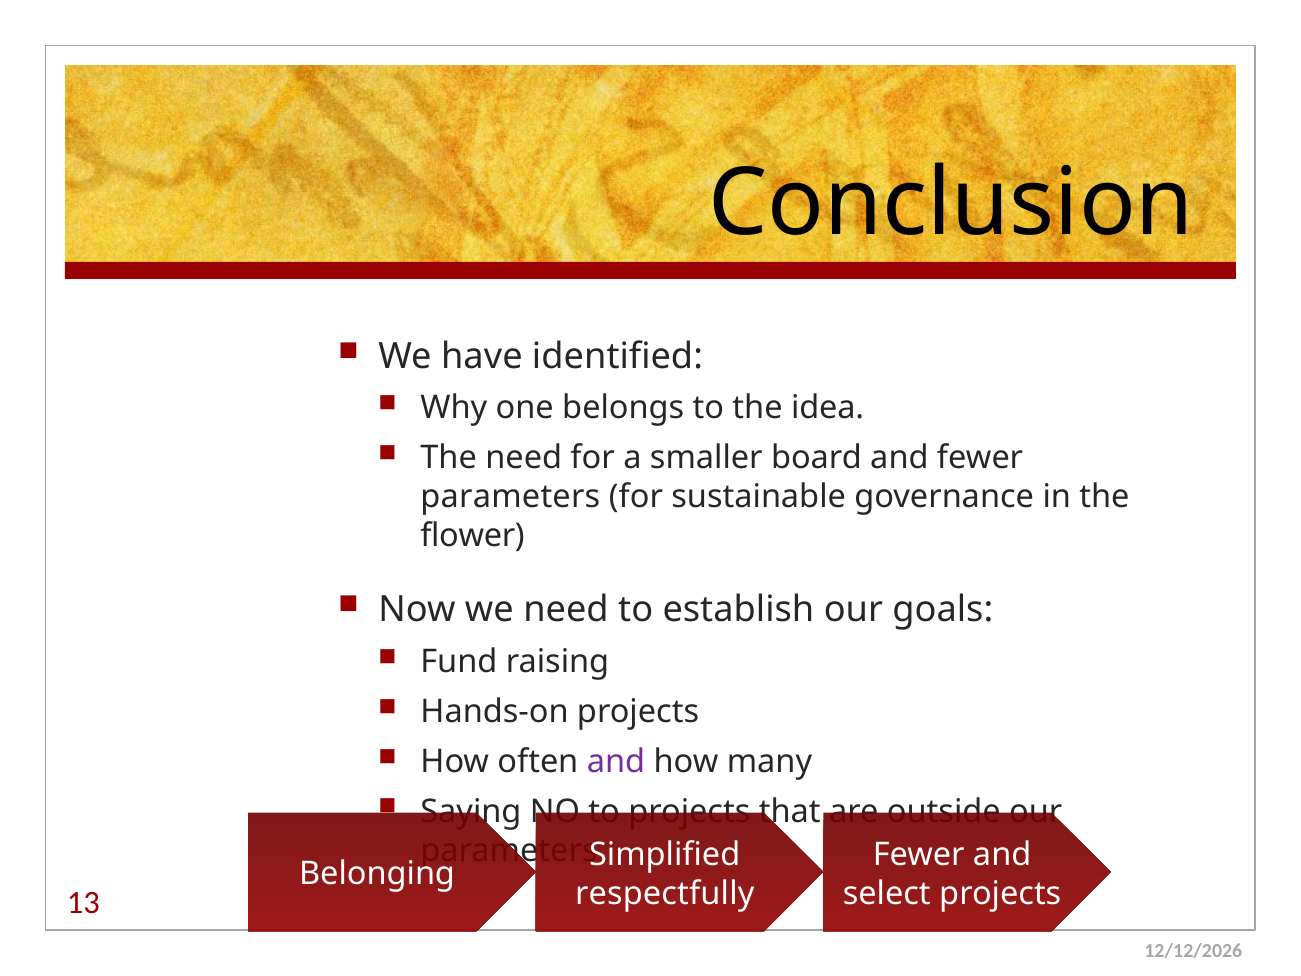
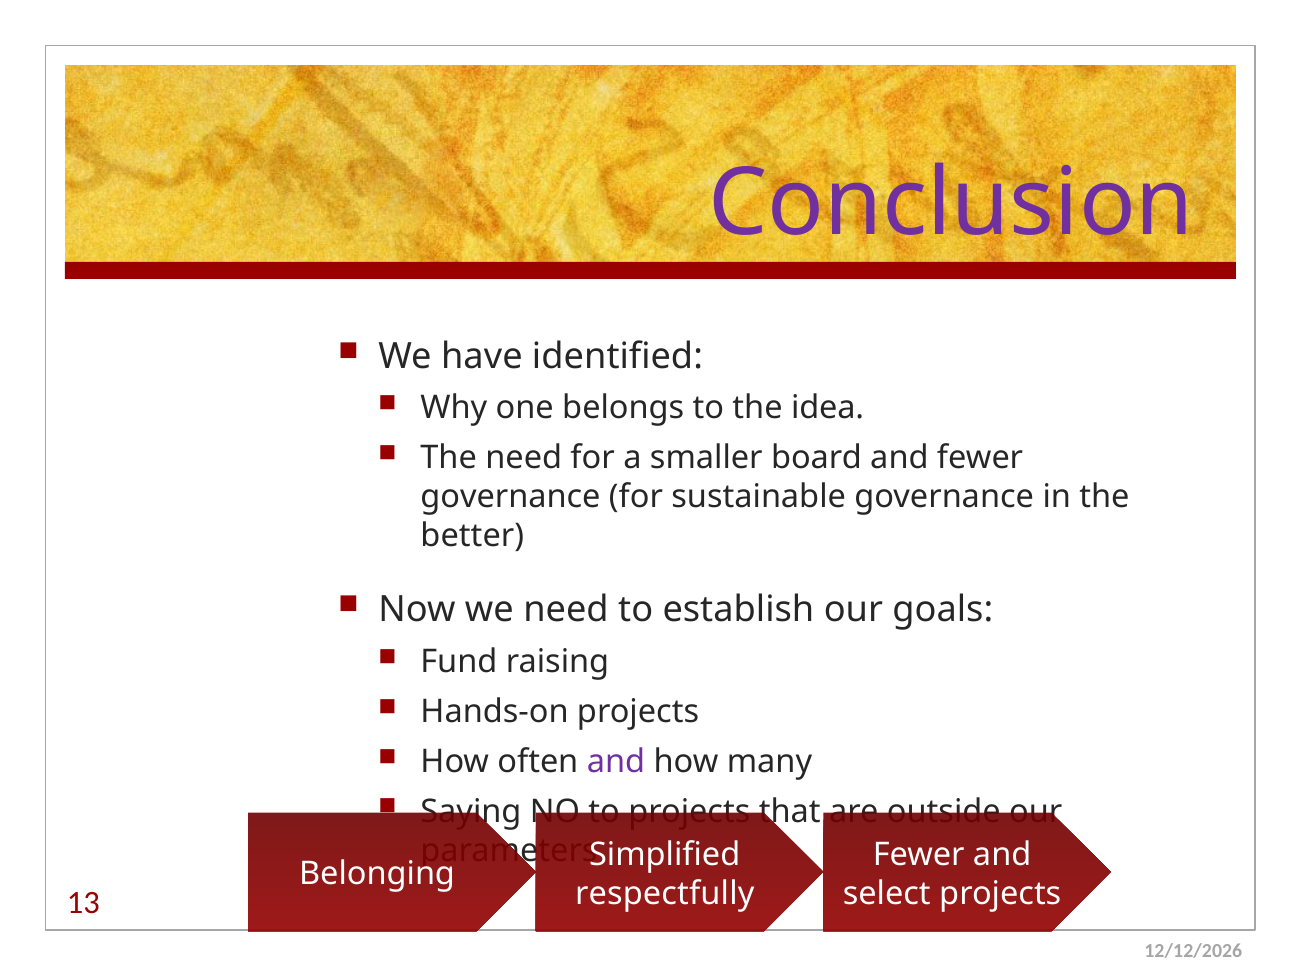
Conclusion colour: black -> purple
parameters at (510, 497): parameters -> governance
flower: flower -> better
